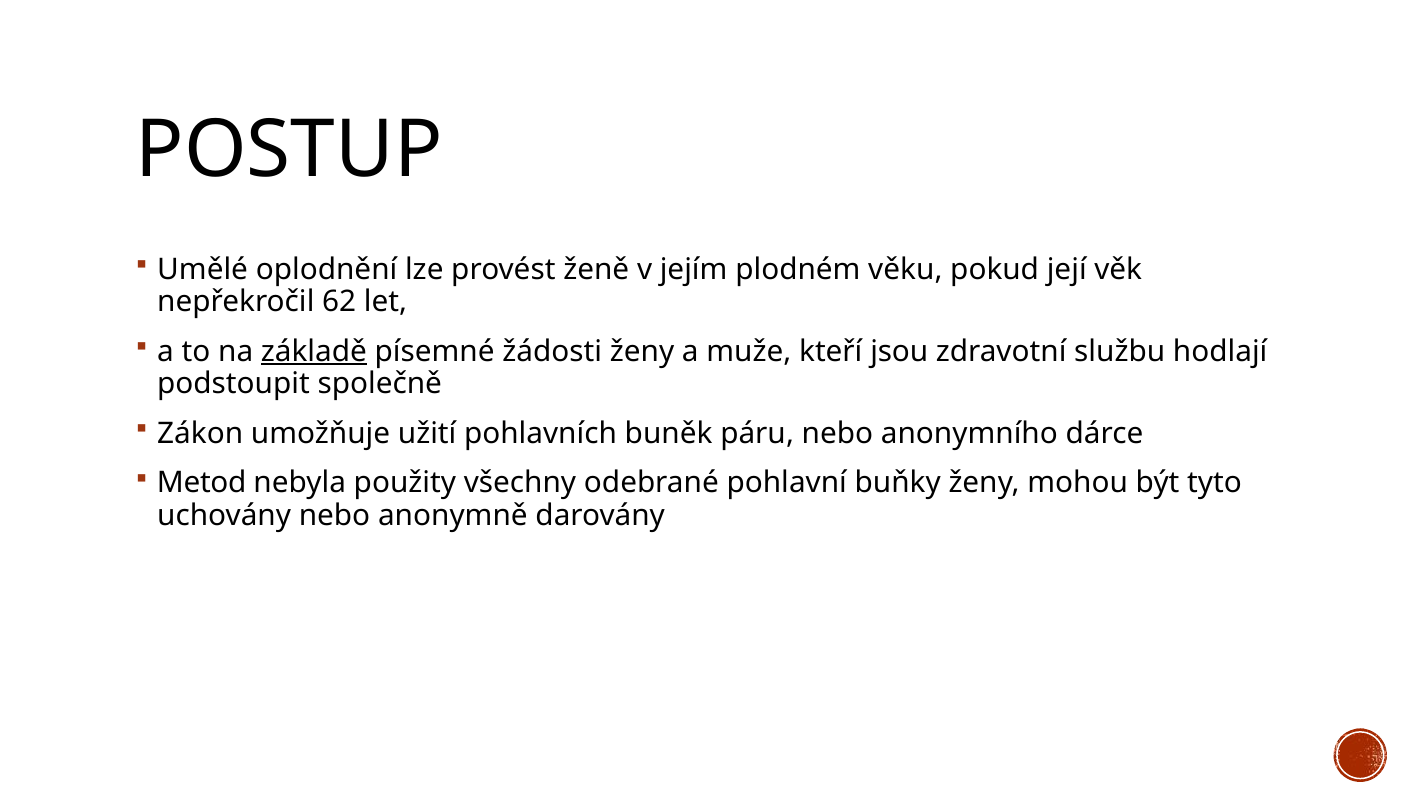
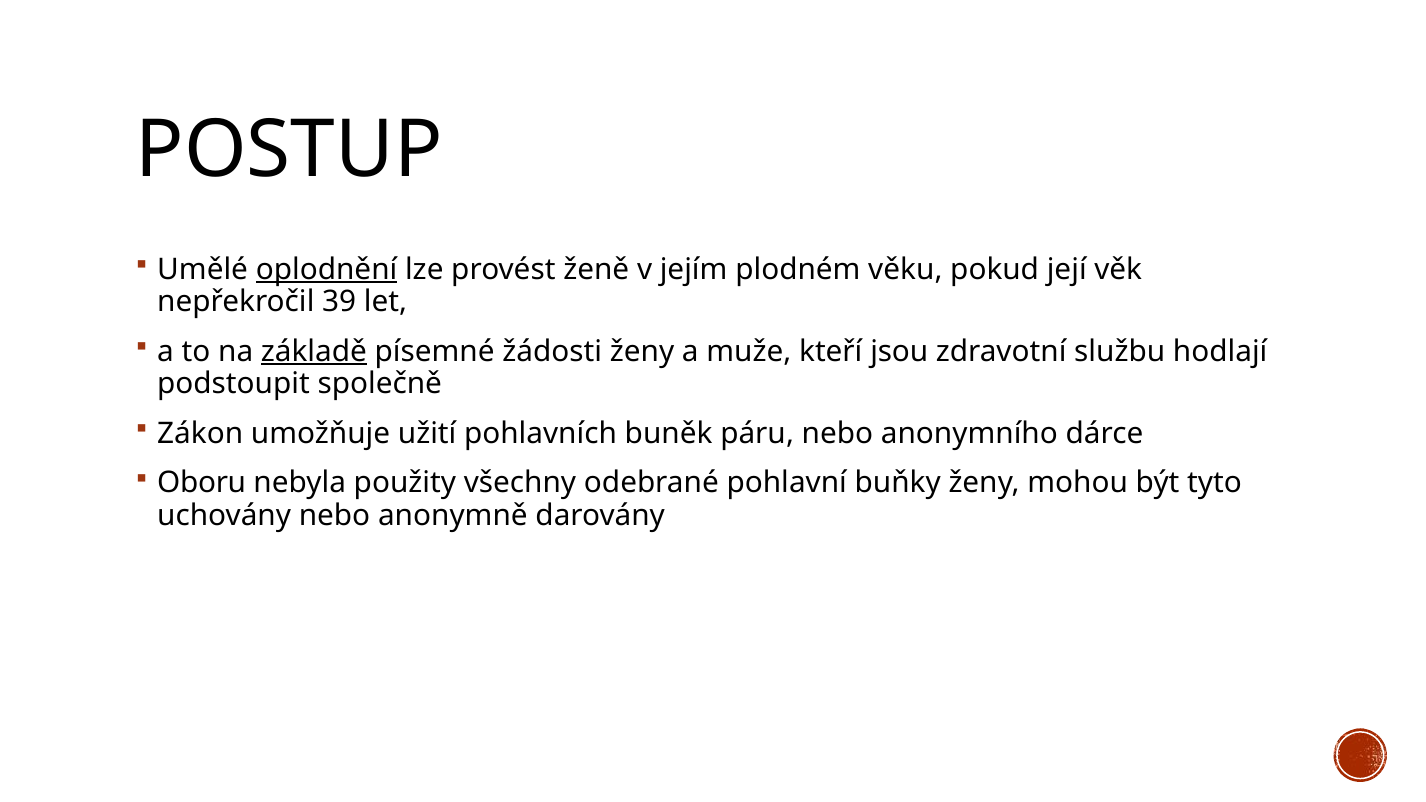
oplodnění underline: none -> present
62: 62 -> 39
Metod: Metod -> Oboru
